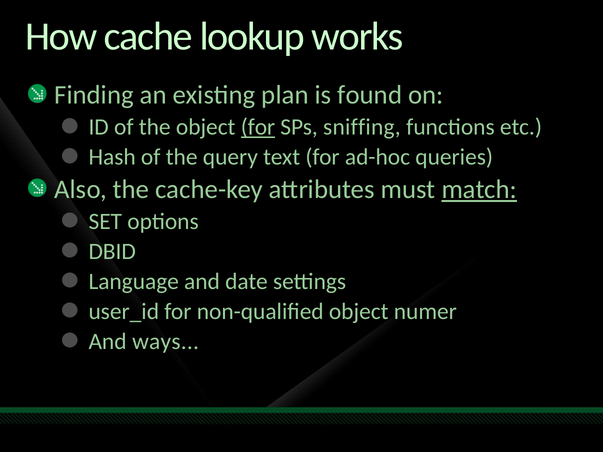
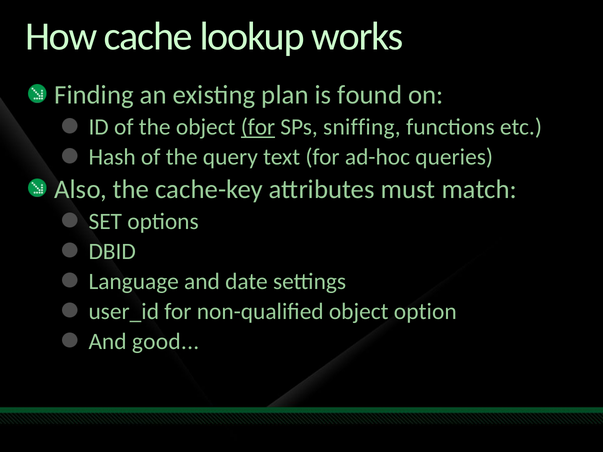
match underline: present -> none
numer: numer -> option
ways: ways -> good
